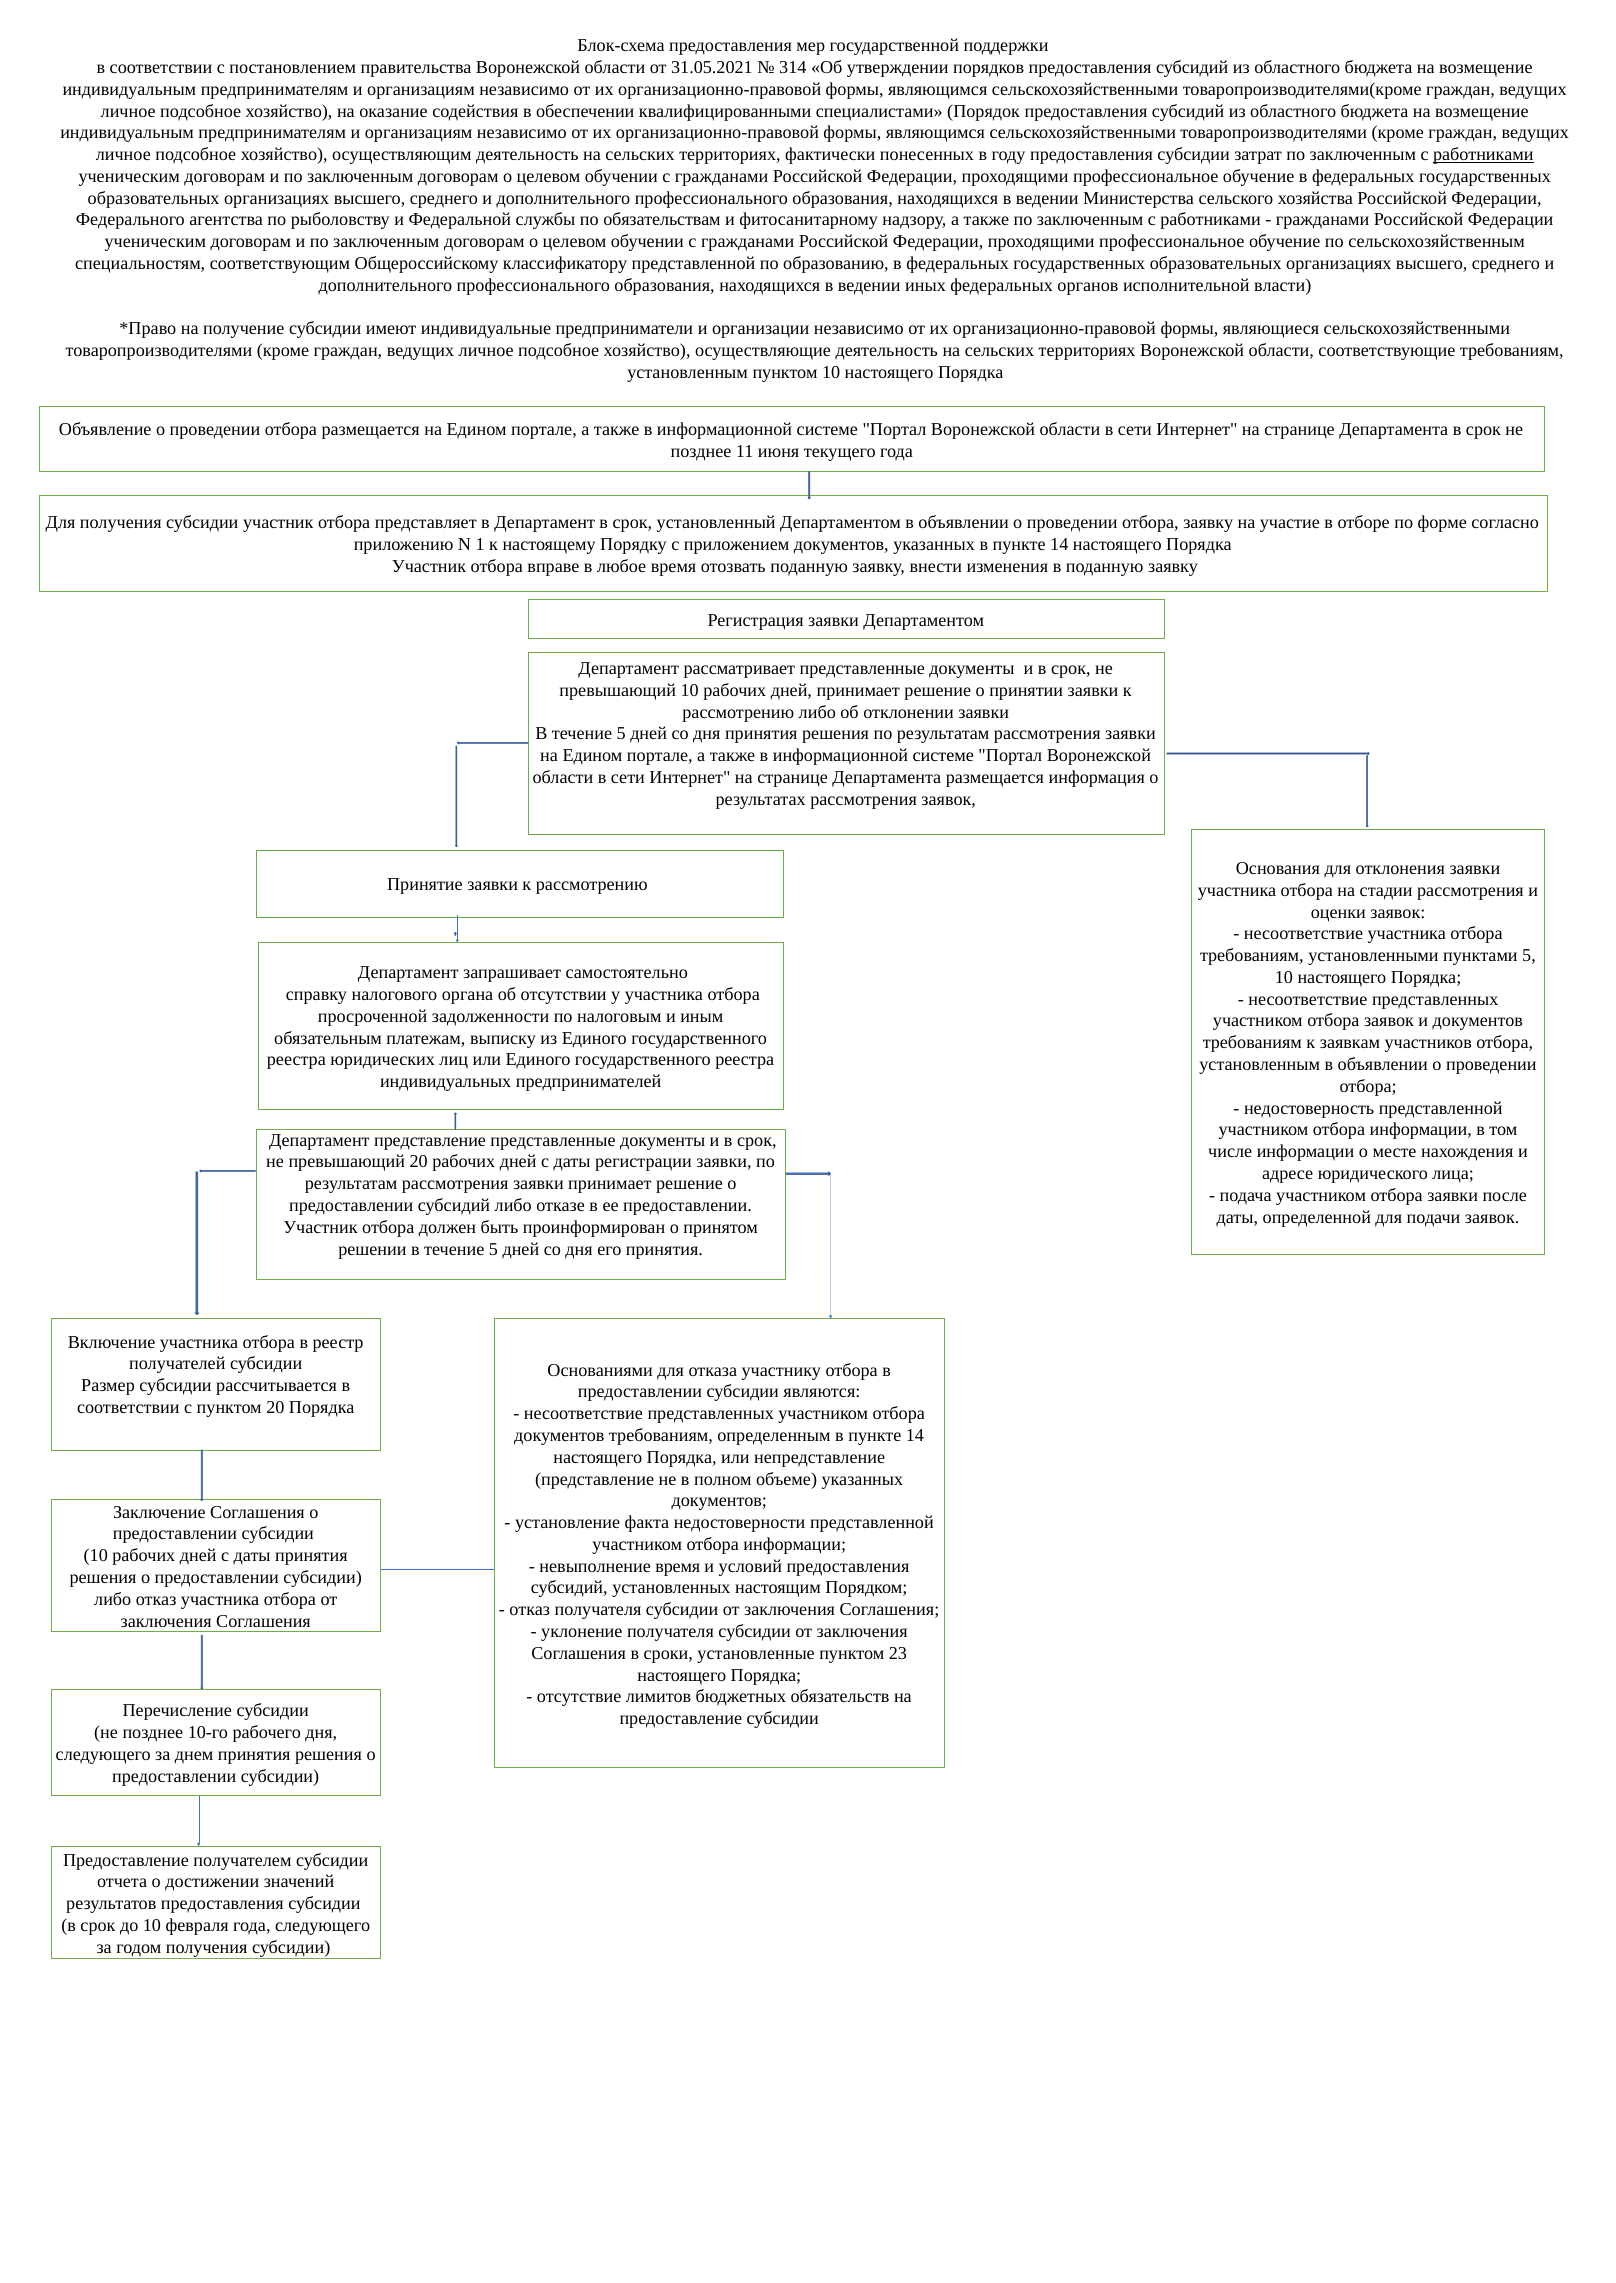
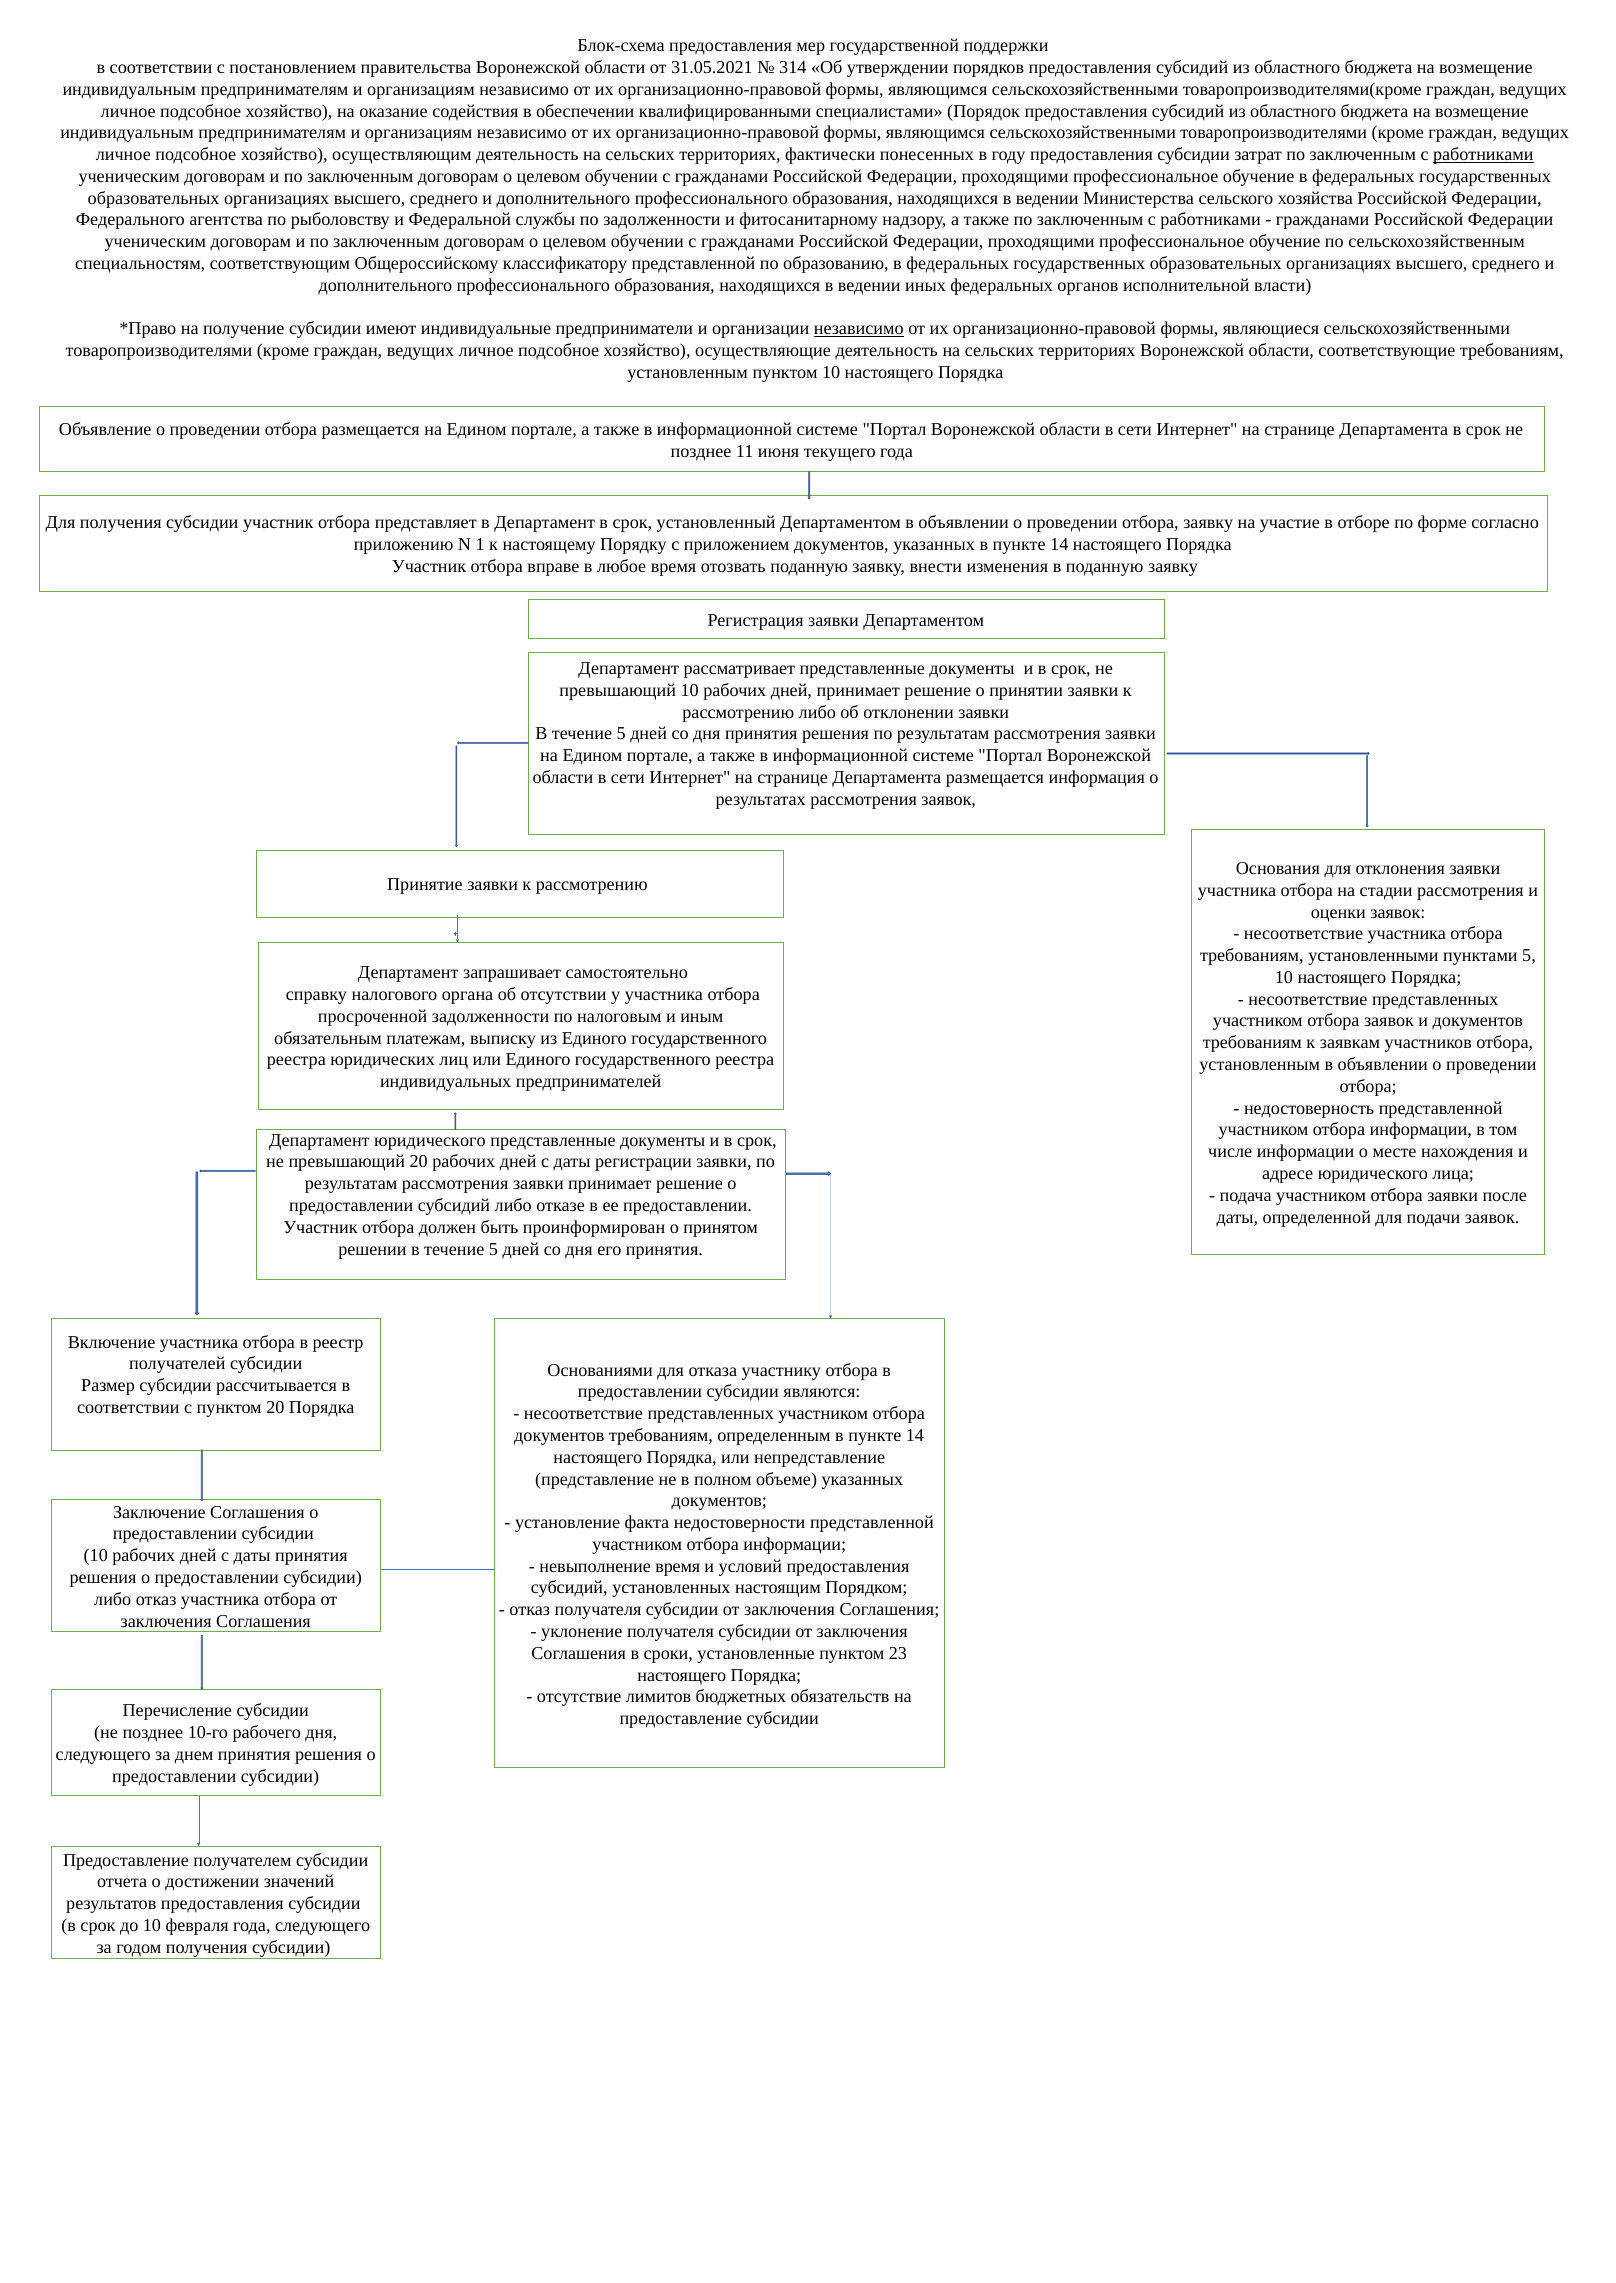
по обязательствам: обязательствам -> задолженности
независимо at (859, 329) underline: none -> present
Департамент представление: представление -> юридического
